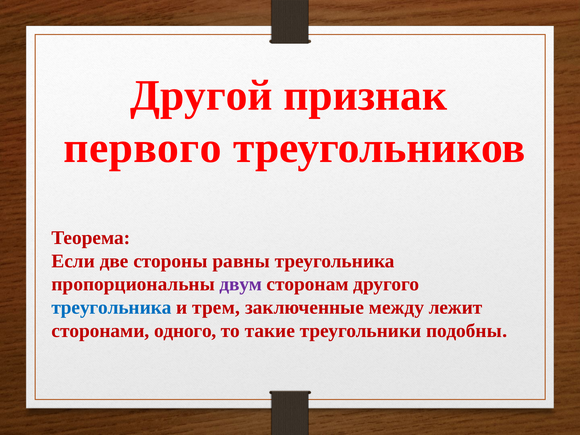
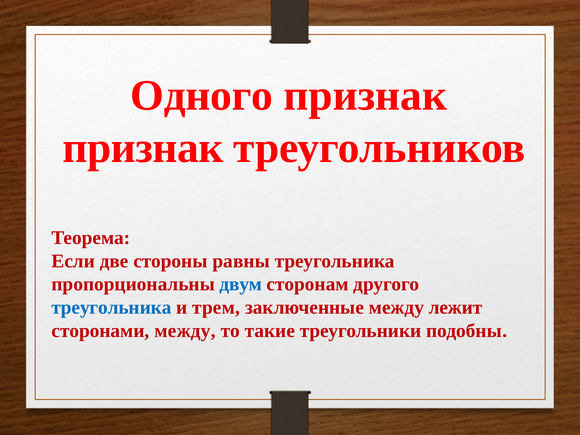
Другой: Другой -> Одного
первого at (142, 148): первого -> признак
двум colour: purple -> blue
сторонами одного: одного -> между
